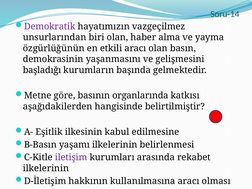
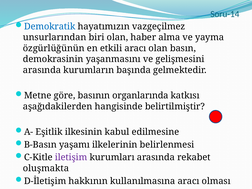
Demokratik colour: purple -> blue
başladığı at (42, 70): başladığı -> arasında
ilkelerinin at (46, 168): ilkelerinin -> oluşmakta
